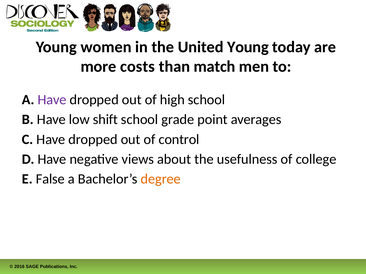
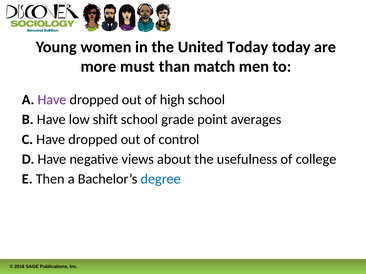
United Young: Young -> Today
costs: costs -> must
False: False -> Then
degree colour: orange -> blue
